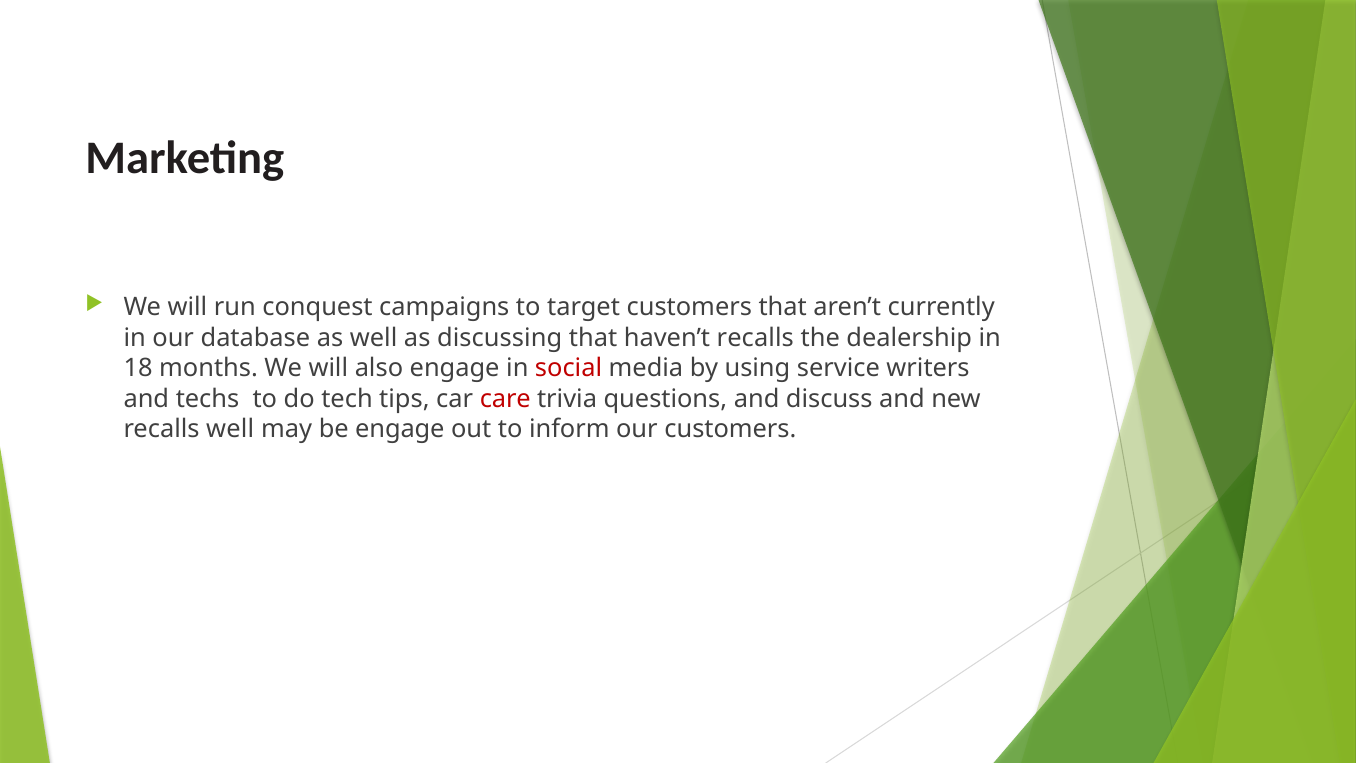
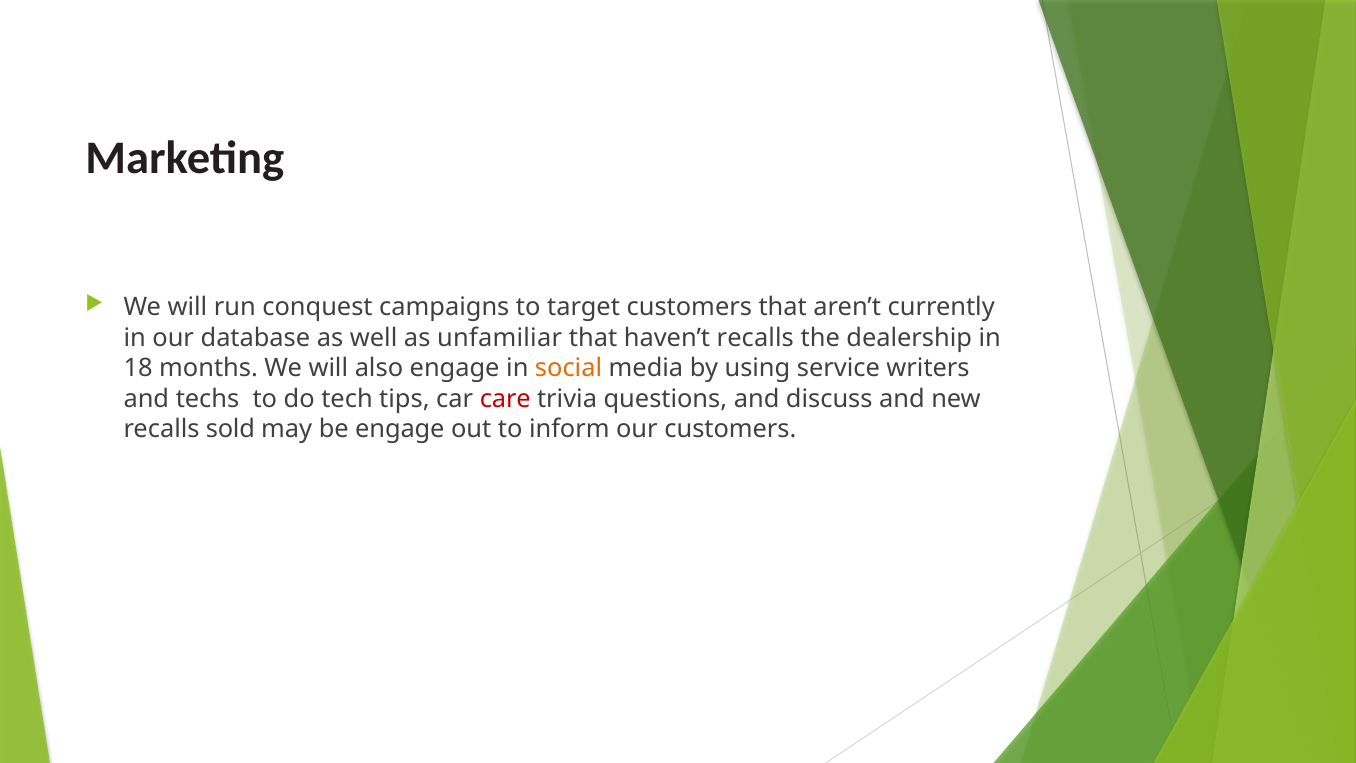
discussing: discussing -> unfamiliar
social colour: red -> orange
recalls well: well -> sold
